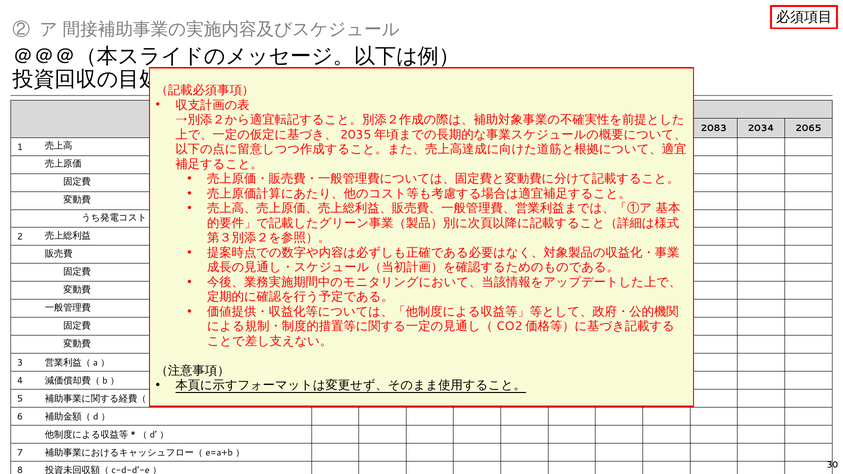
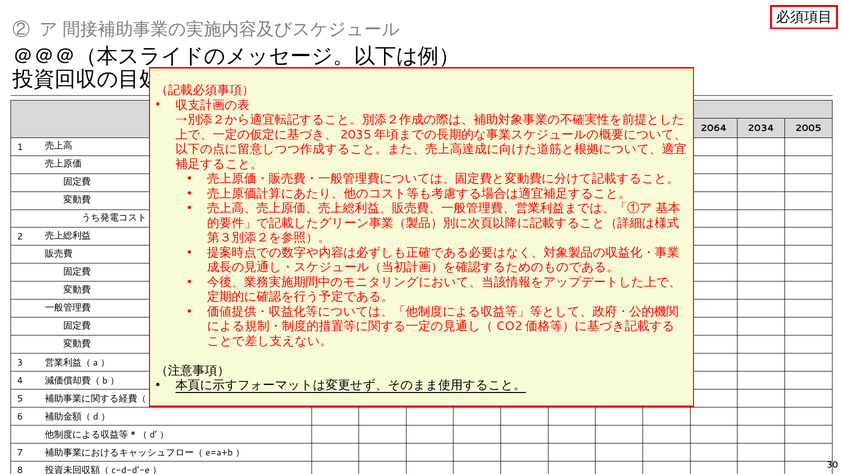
2083: 2083 -> 2064
2065: 2065 -> 2005
